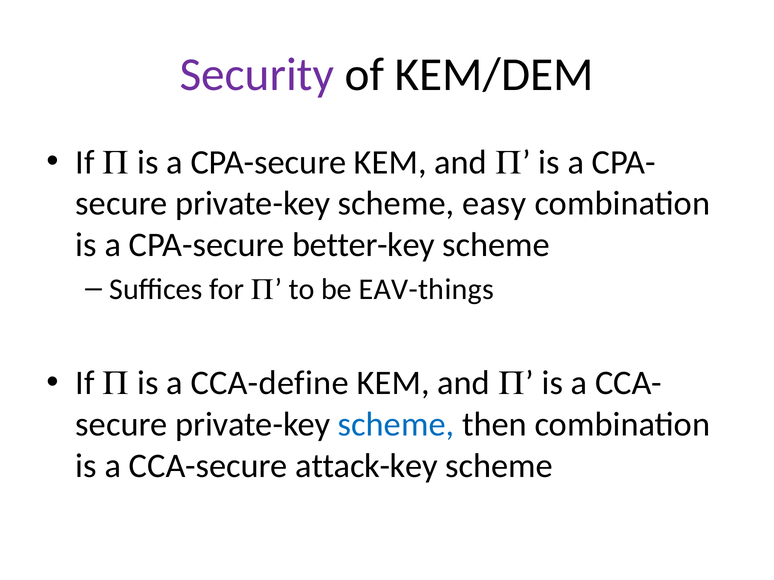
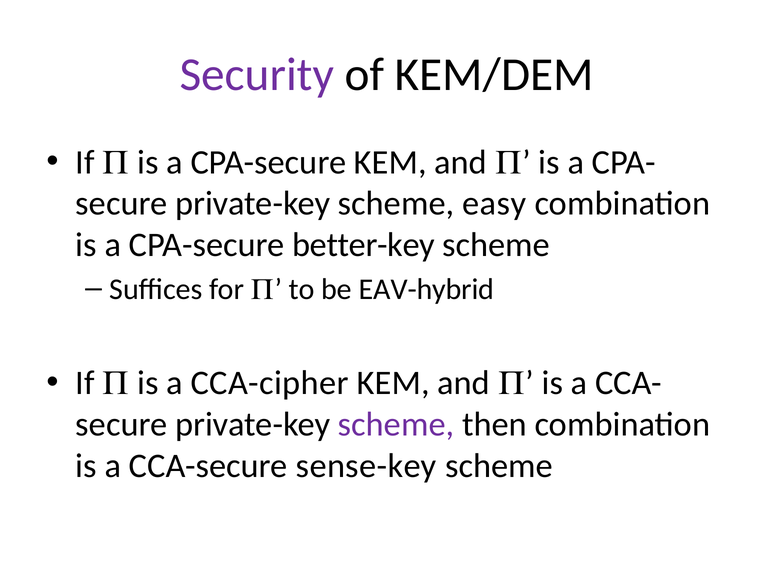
EAV-things: EAV-things -> EAV-hybrid
CCA-define: CCA-define -> CCA-cipher
scheme at (396, 425) colour: blue -> purple
attack-key: attack-key -> sense-key
